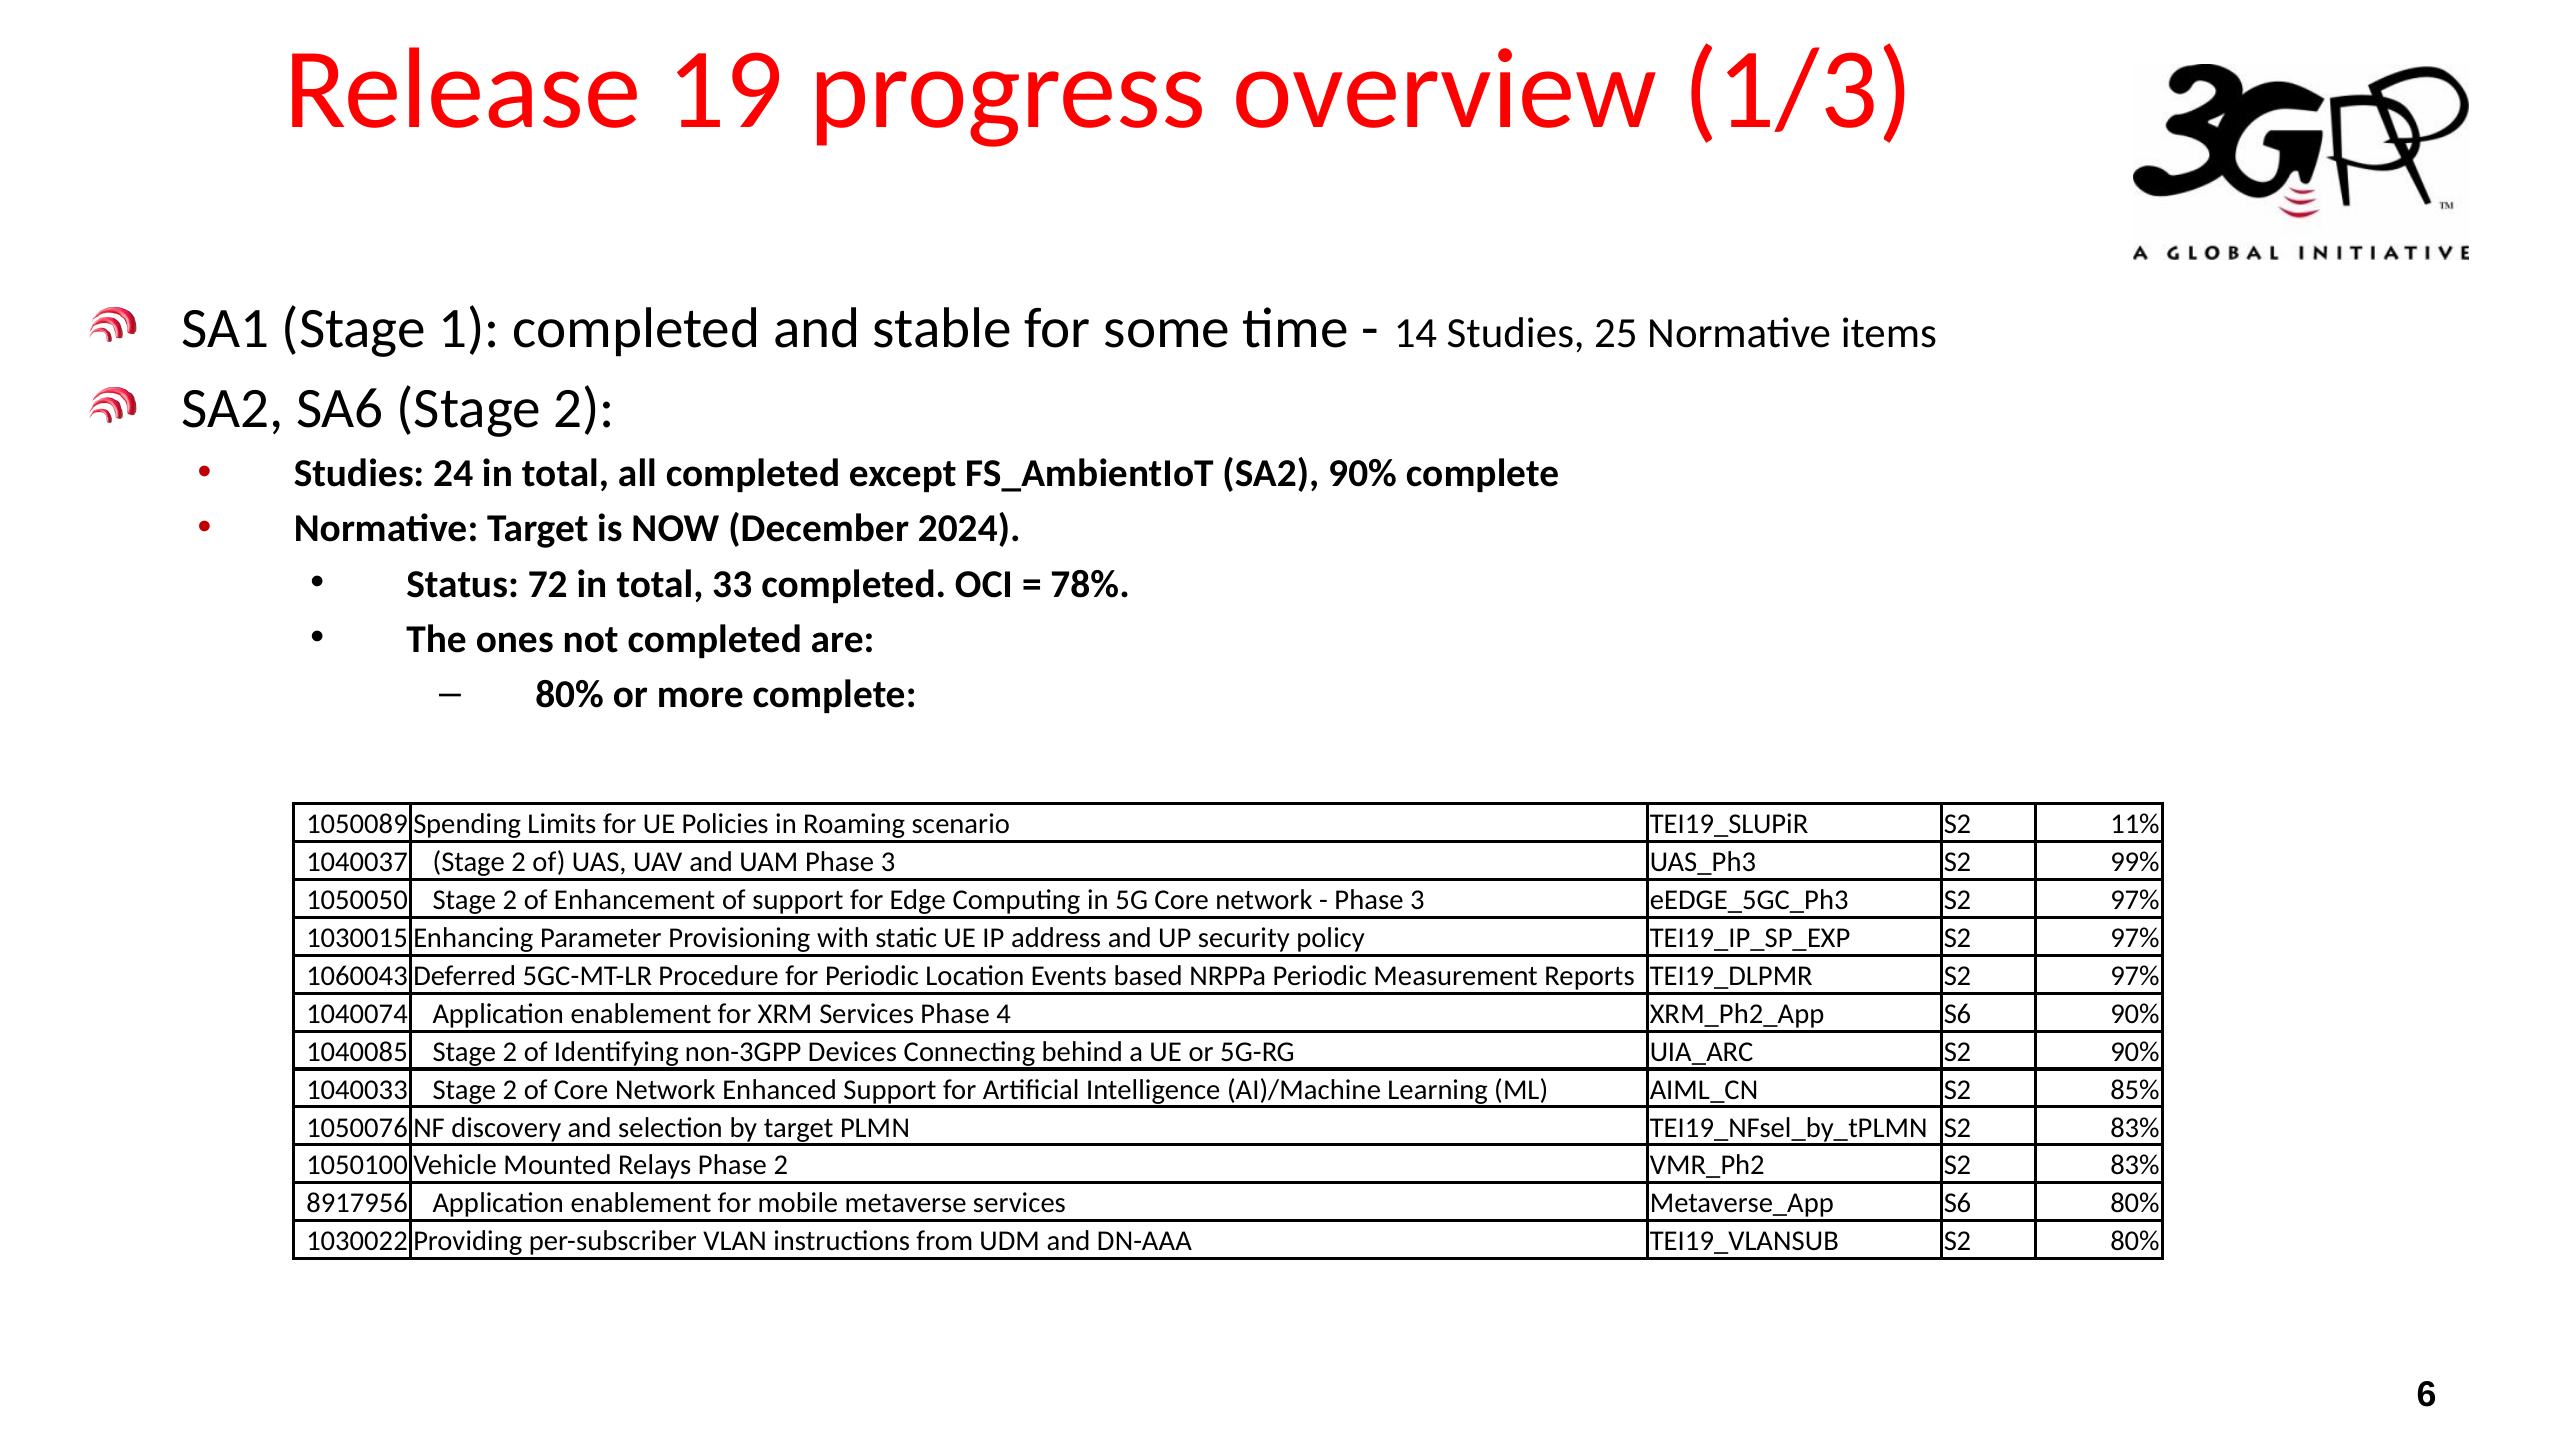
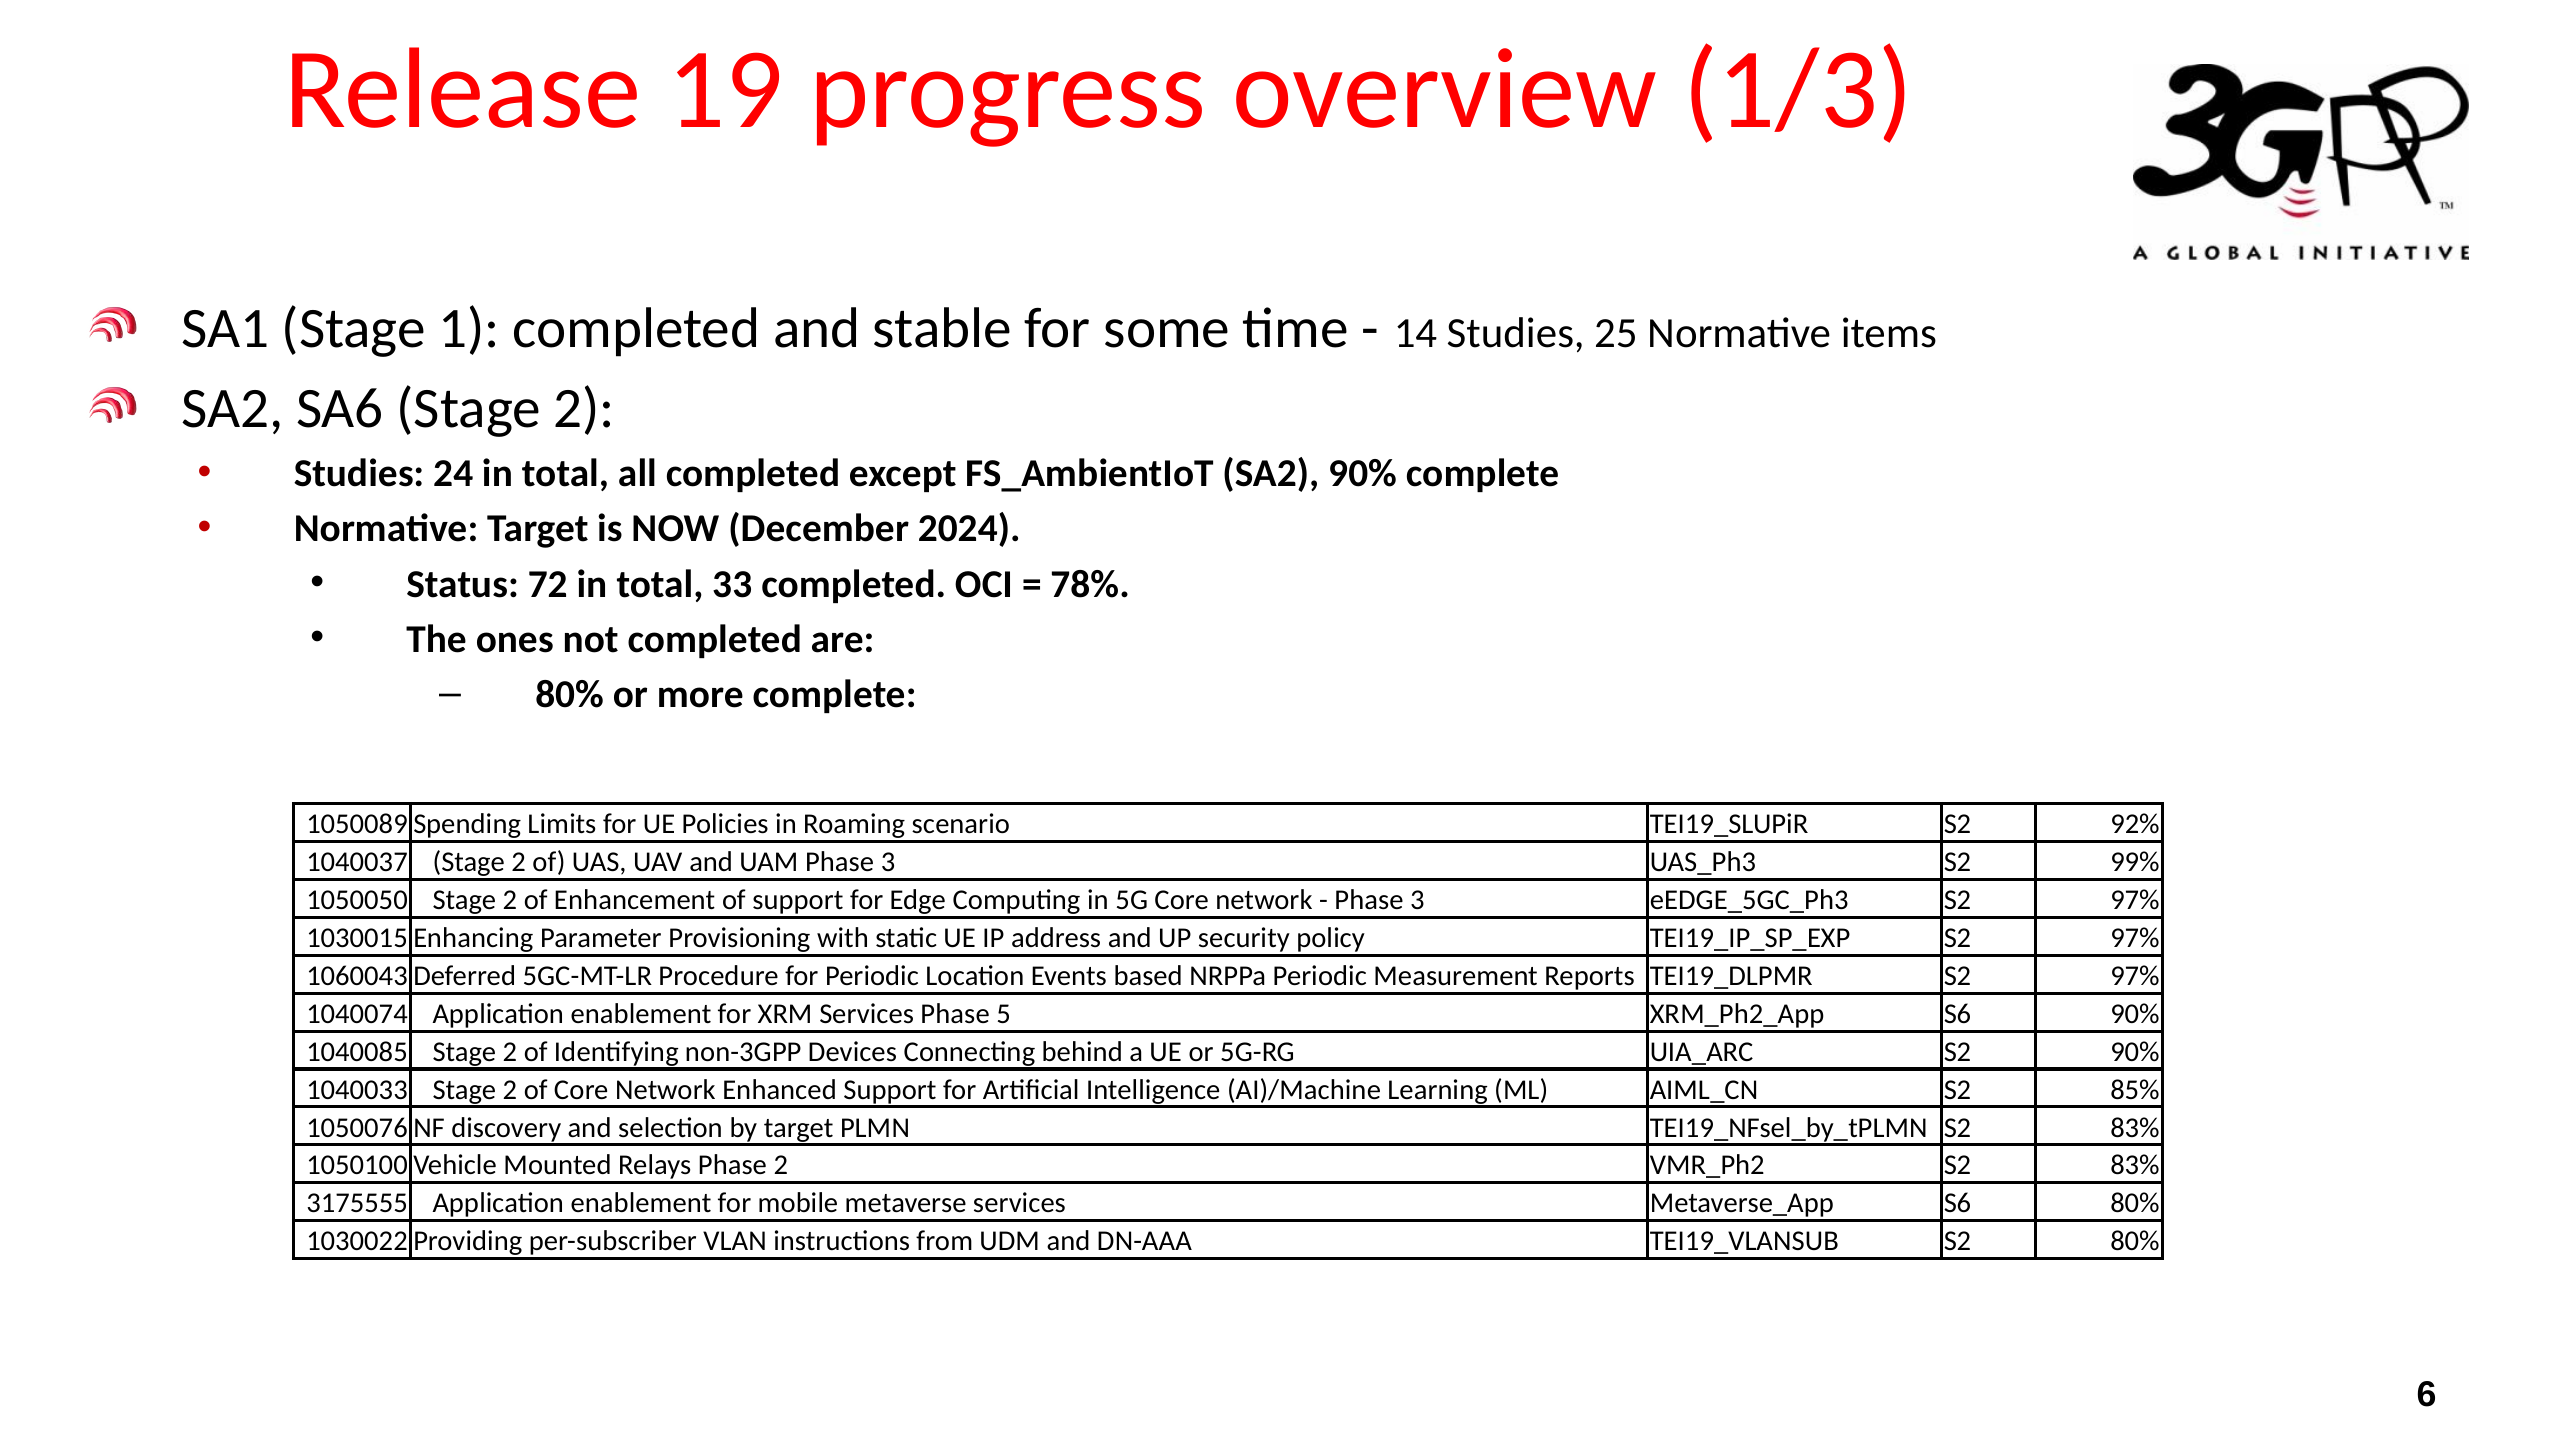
11%: 11% -> 92%
4: 4 -> 5
8917956: 8917956 -> 3175555
